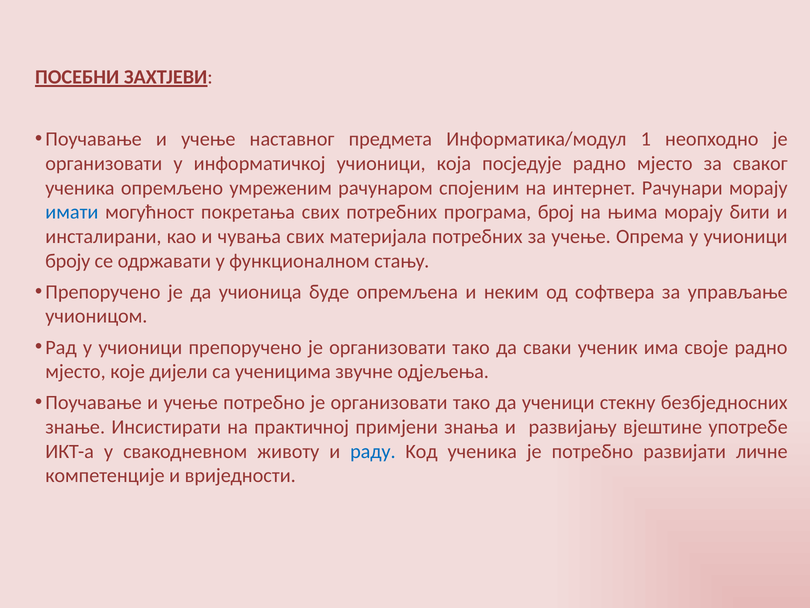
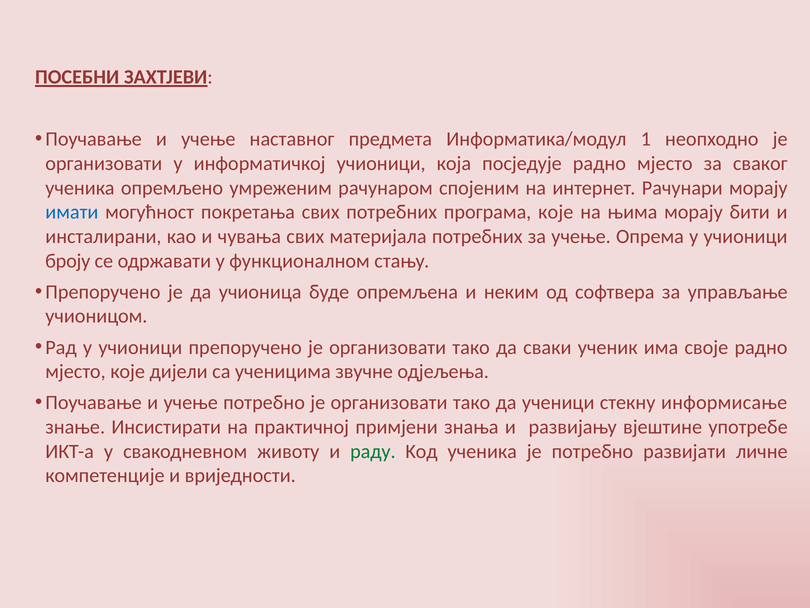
програма број: број -> које
безбједносних: безбједносних -> информисање
раду colour: blue -> green
